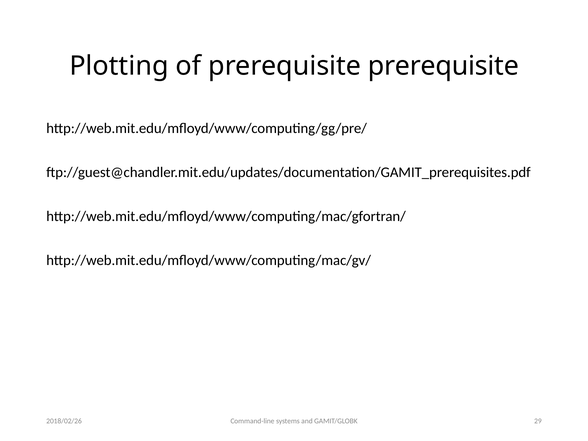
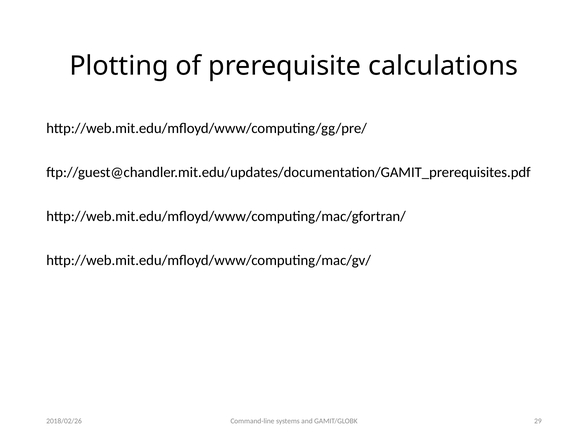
prerequisite prerequisite: prerequisite -> calculations
